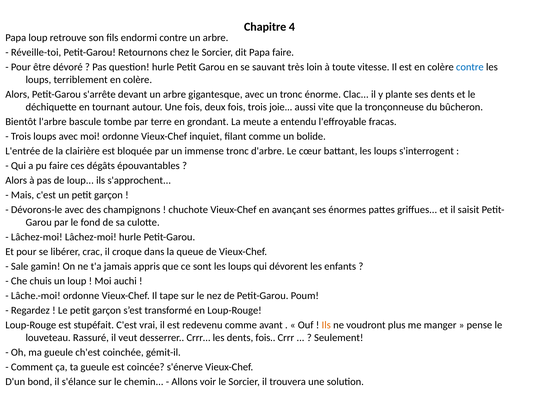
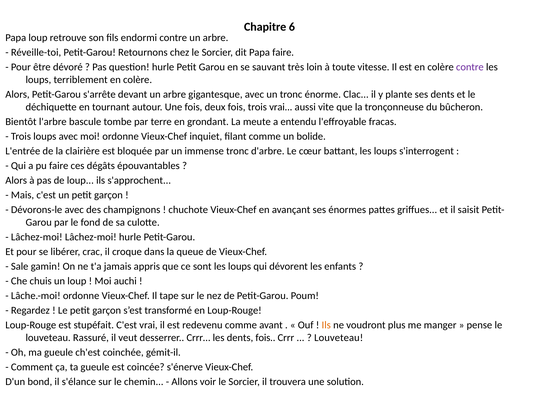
4: 4 -> 6
contre at (470, 67) colour: blue -> purple
trois joie: joie -> vrai
Seulement at (339, 338): Seulement -> Louveteau
